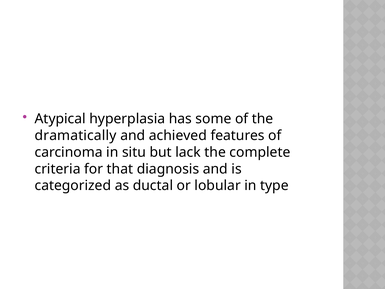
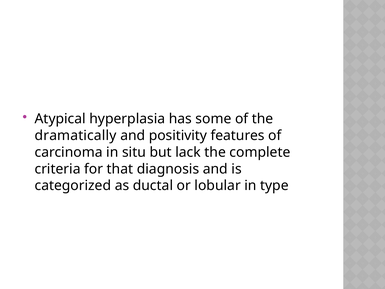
achieved: achieved -> positivity
